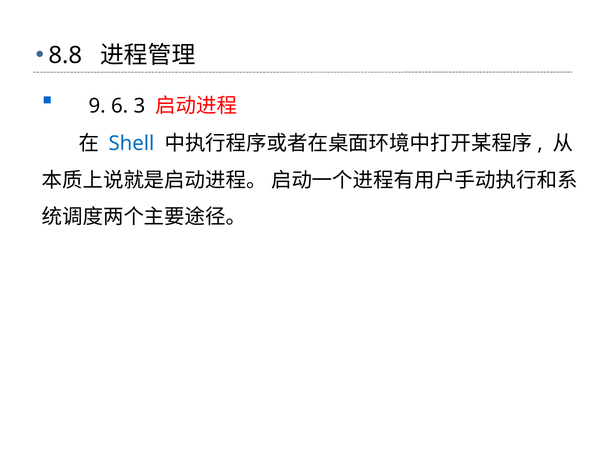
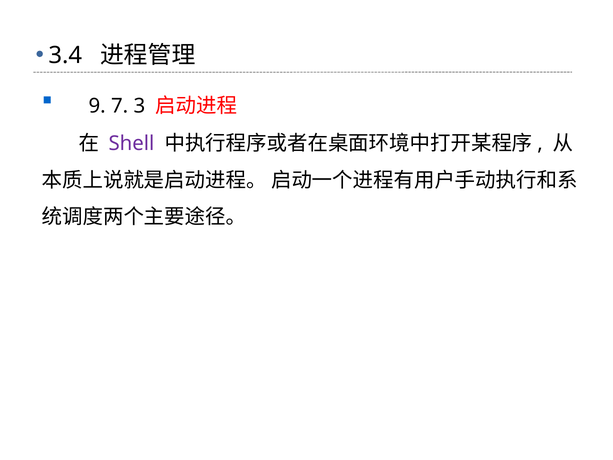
8.8: 8.8 -> 3.4
6: 6 -> 7
Shell colour: blue -> purple
